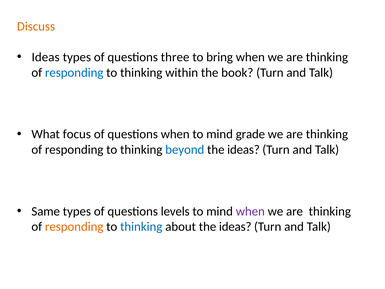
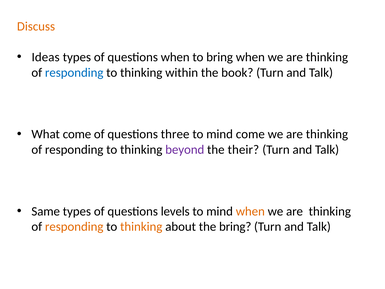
questions three: three -> when
What focus: focus -> come
questions when: when -> three
mind grade: grade -> come
beyond colour: blue -> purple
ideas at (243, 150): ideas -> their
when at (250, 211) colour: purple -> orange
thinking at (141, 227) colour: blue -> orange
about the ideas: ideas -> bring
